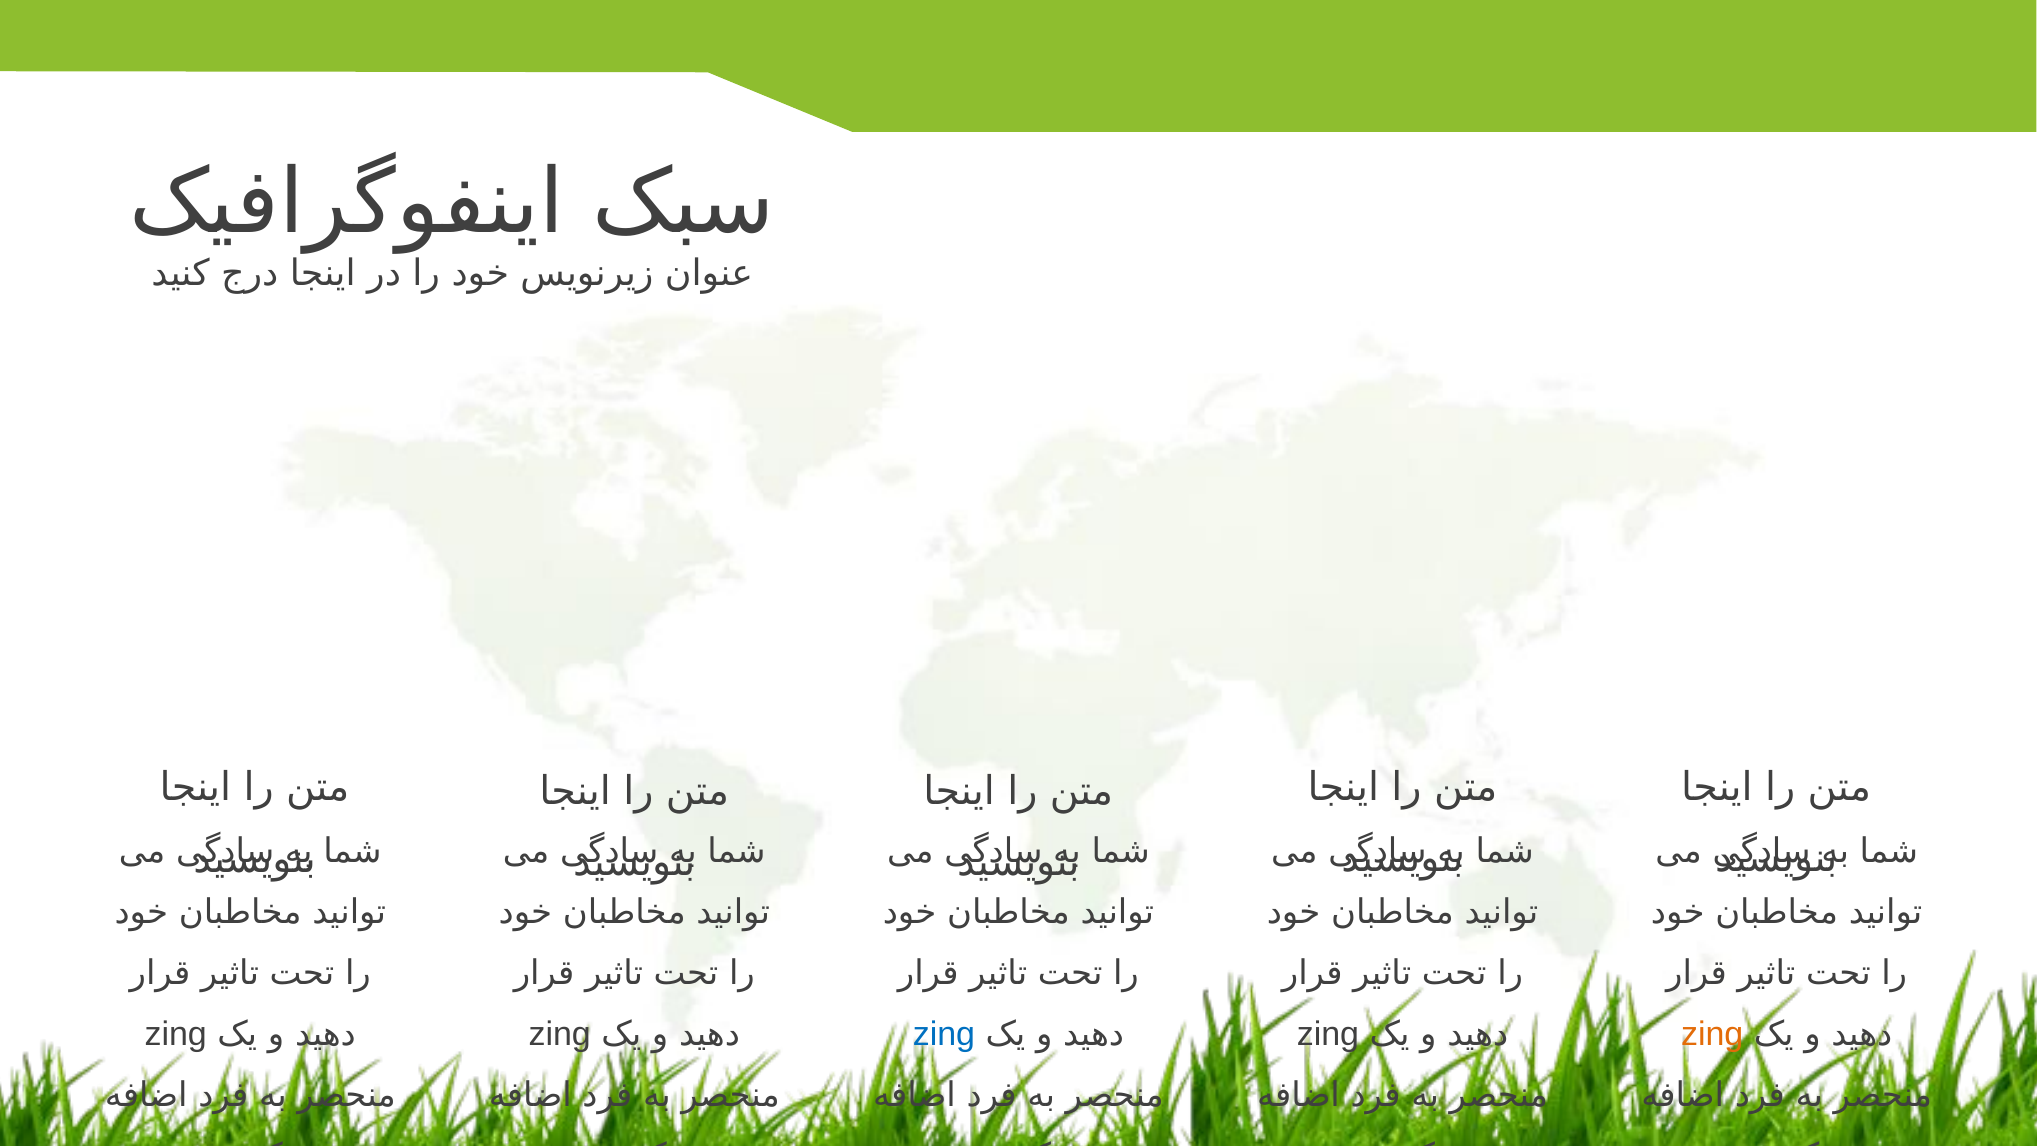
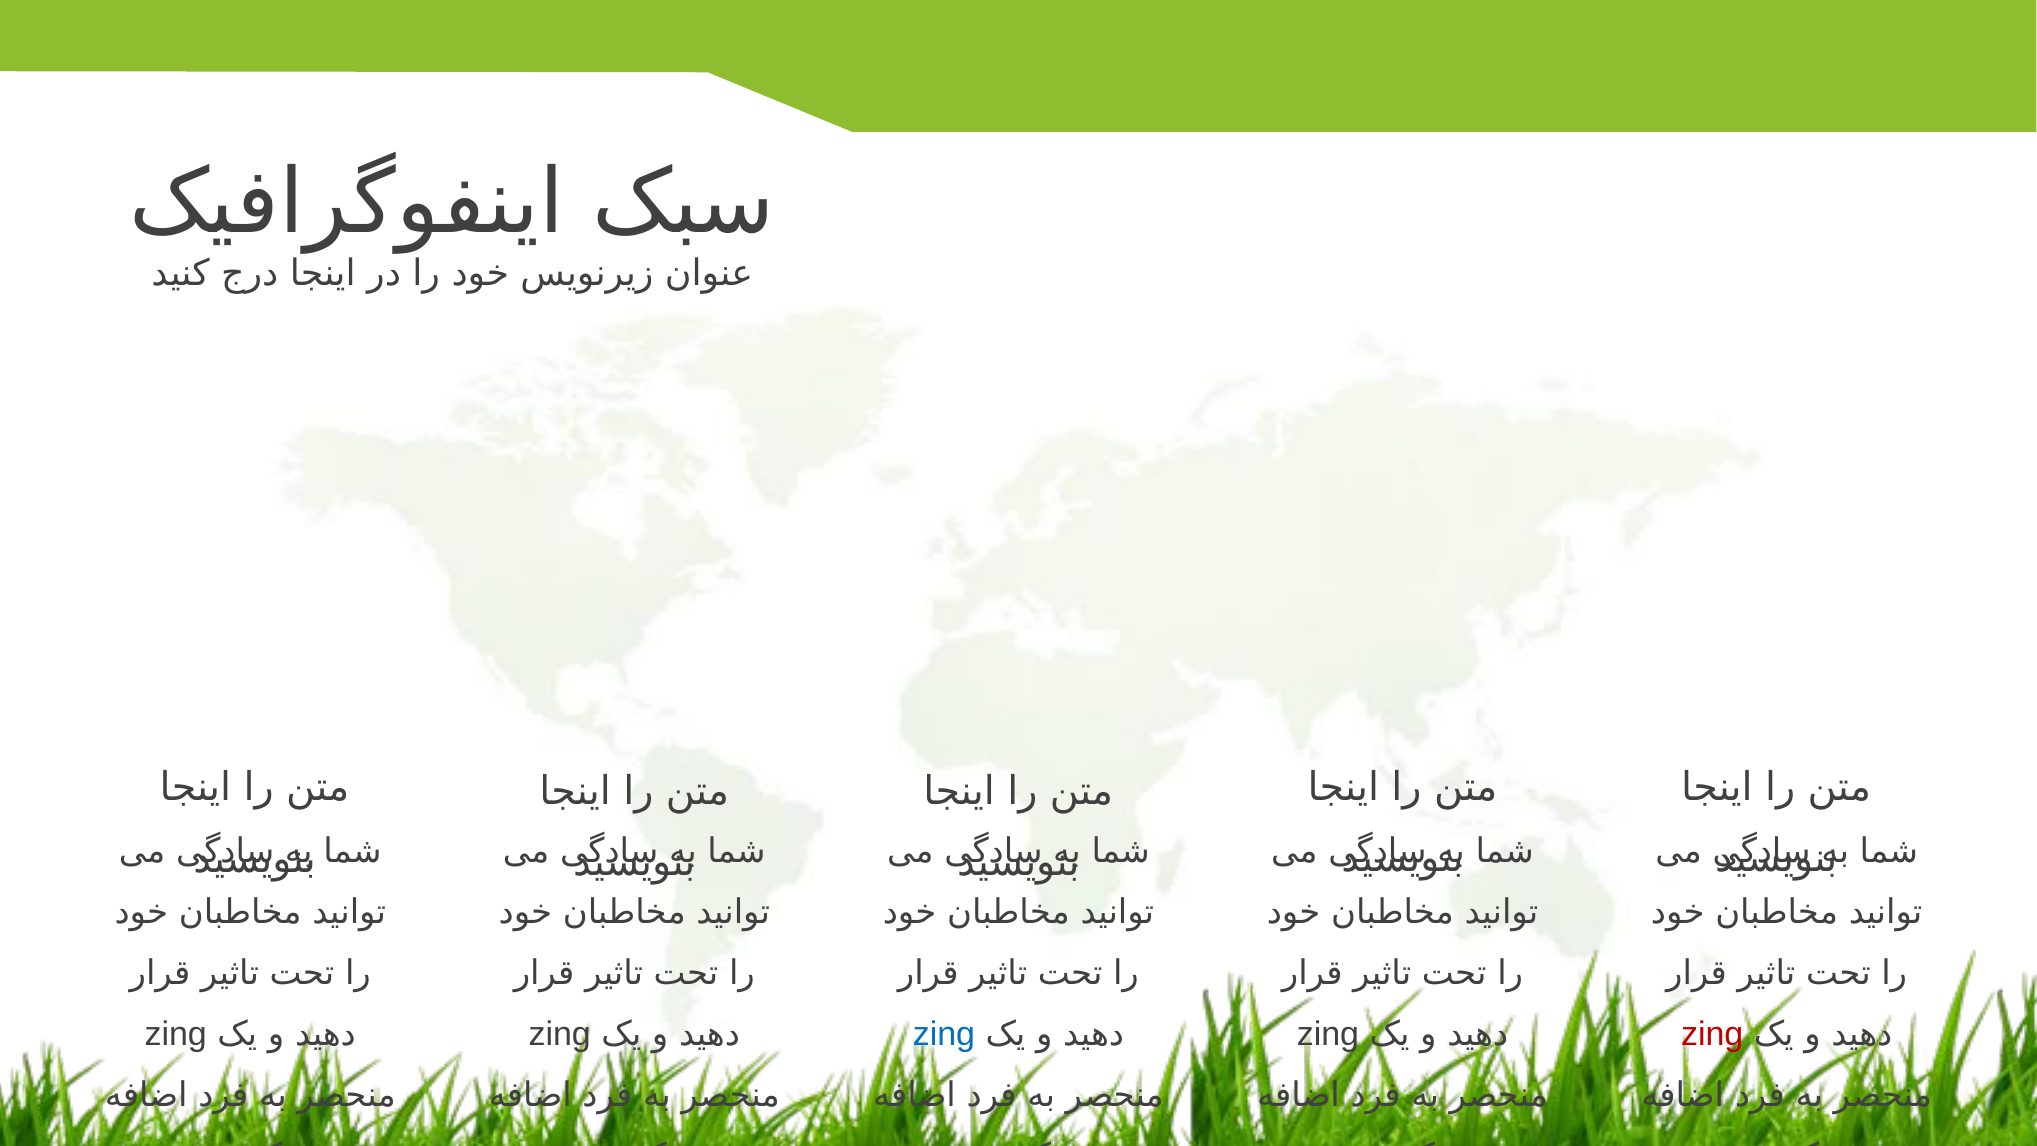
zing at (1712, 1034) colour: orange -> red
